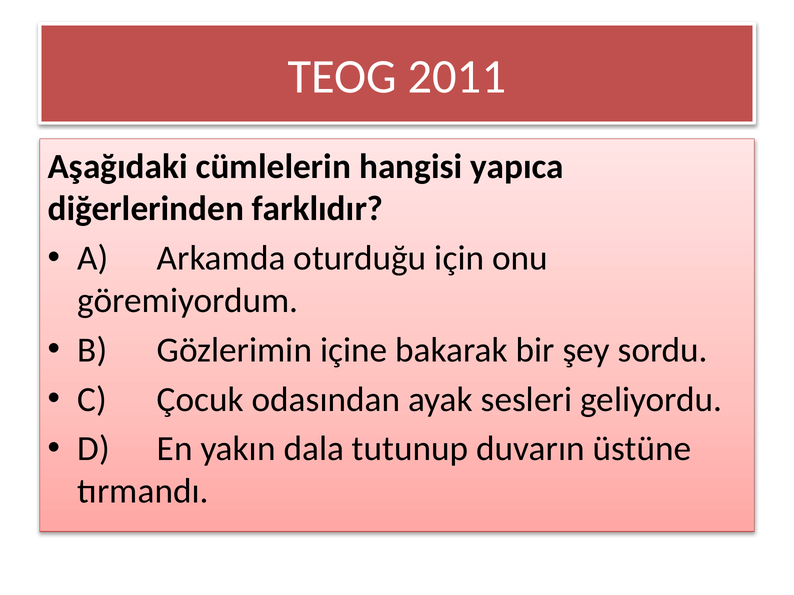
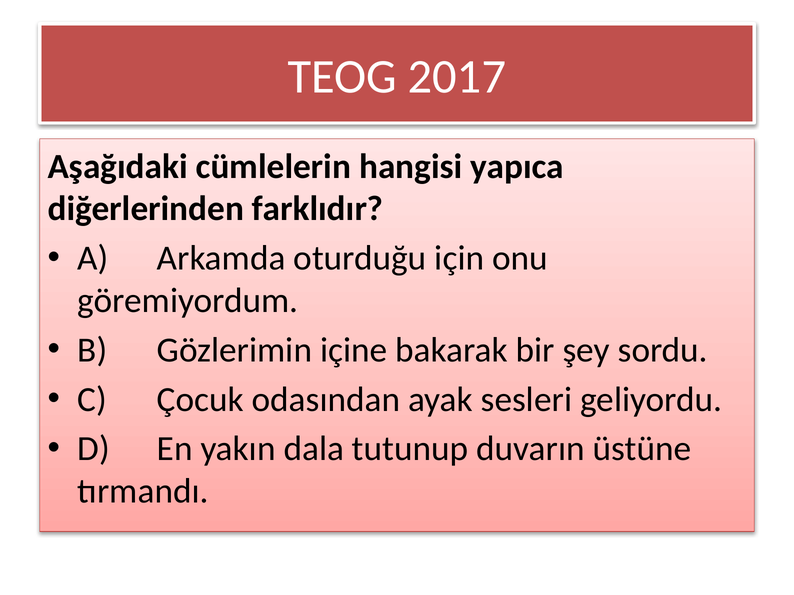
2011: 2011 -> 2017
